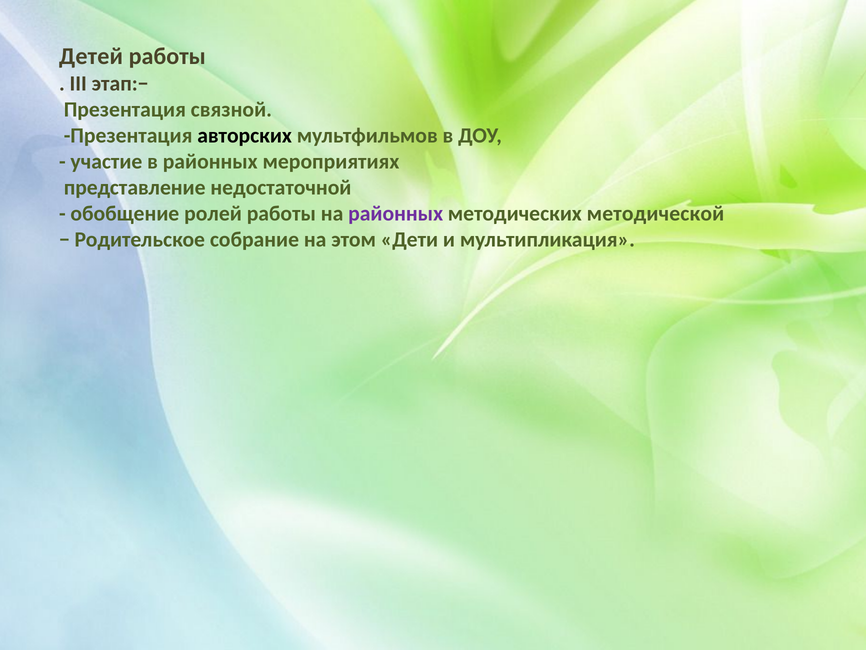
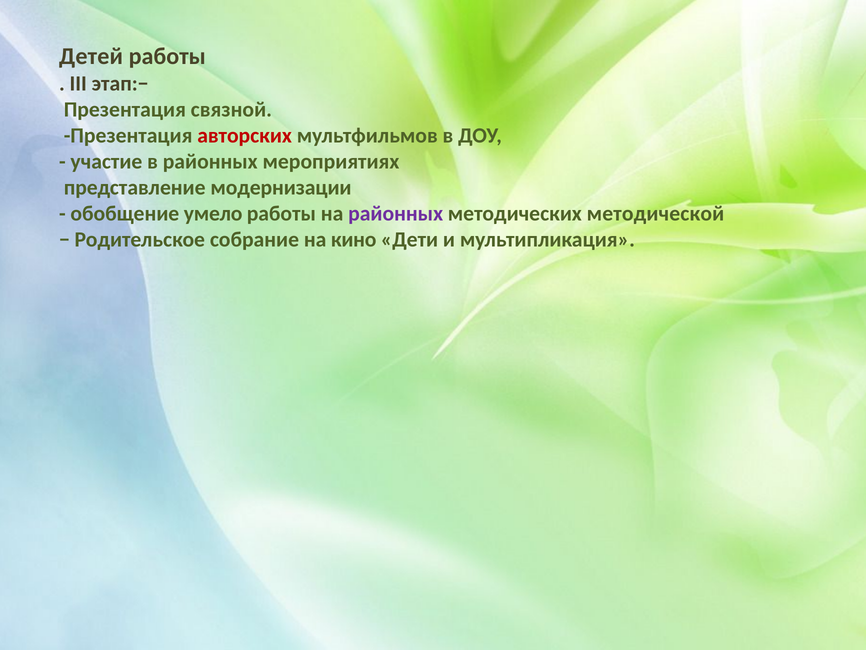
авторских colour: black -> red
недостаточной: недостаточной -> модернизации
ролей: ролей -> умело
этом: этом -> кино
